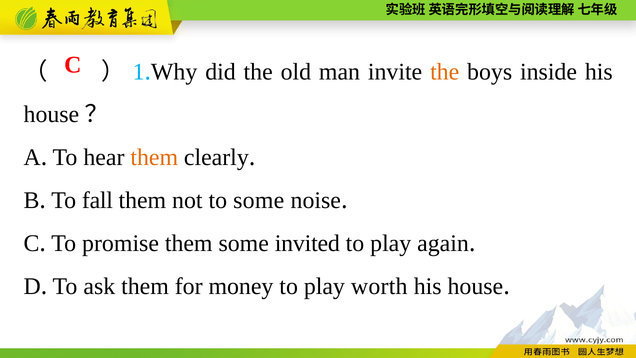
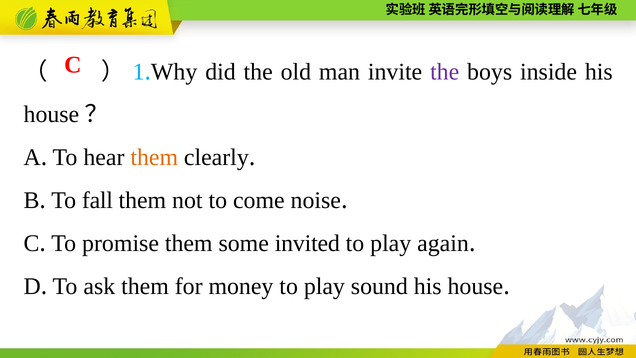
the at (445, 72) colour: orange -> purple
to some: some -> come
worth: worth -> sound
